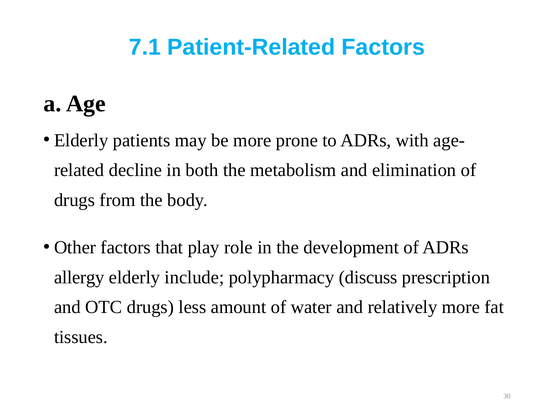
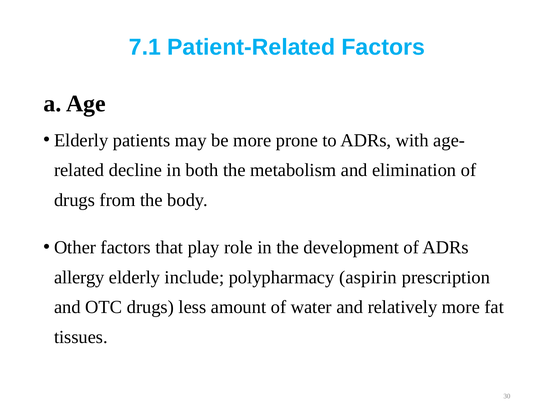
discuss: discuss -> aspirin
